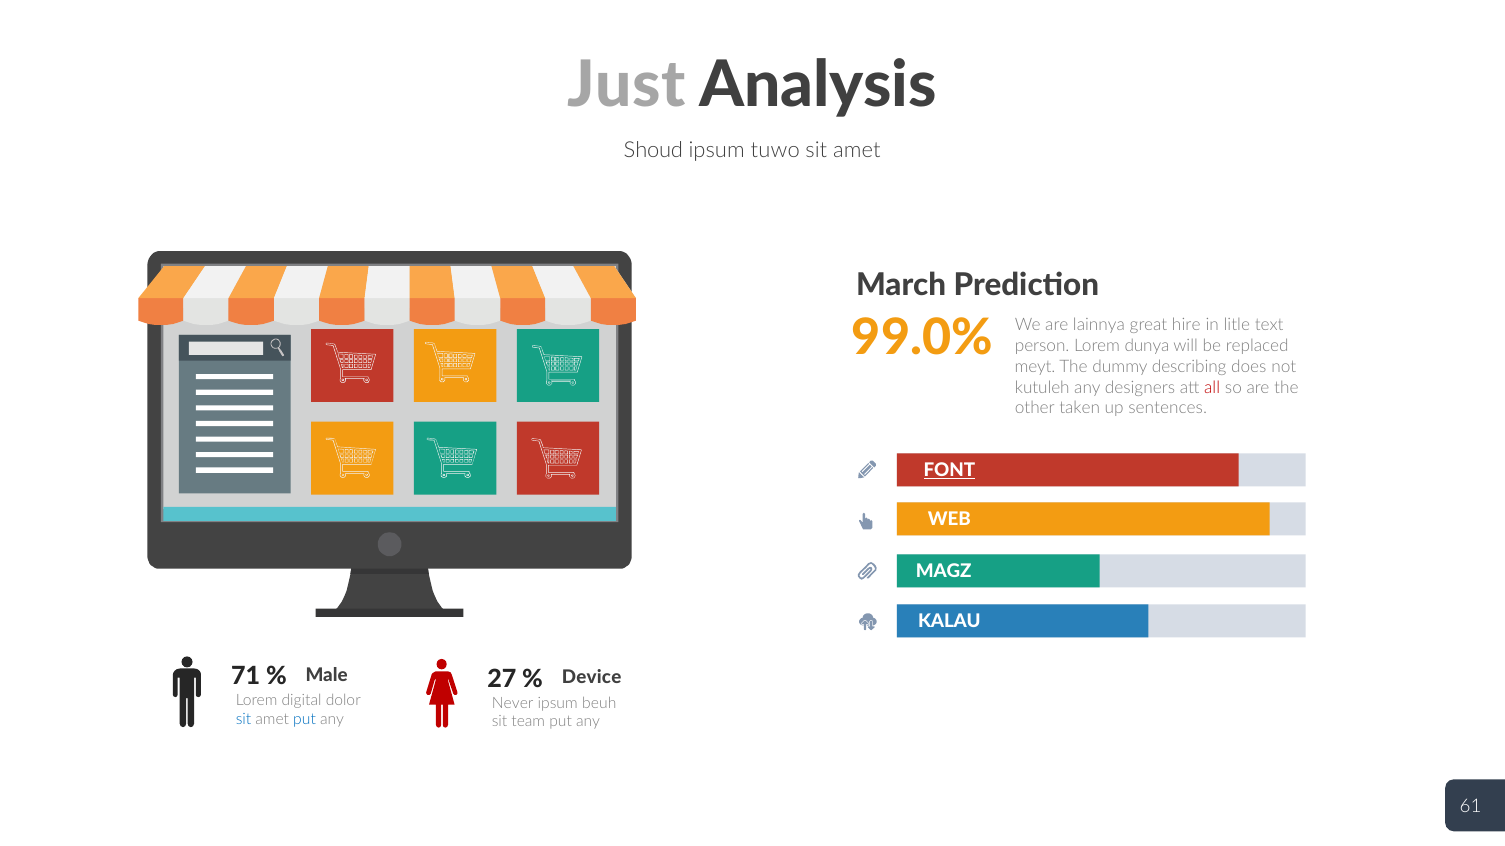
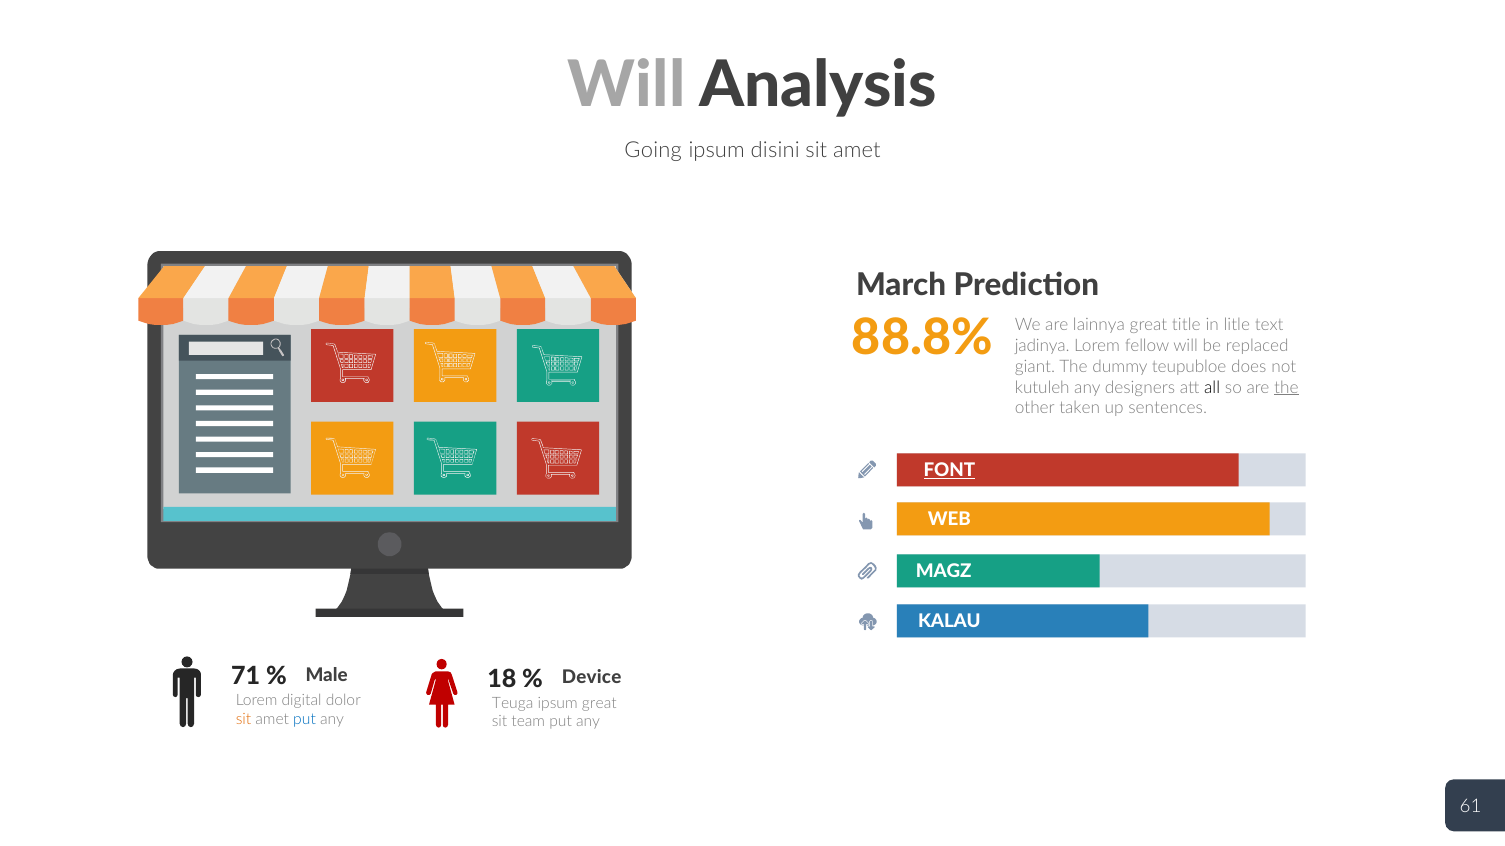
Just at (627, 85): Just -> Will
Shoud: Shoud -> Going
tuwo: tuwo -> disini
hire: hire -> title
99.0%: 99.0% -> 88.8%
person: person -> jadinya
dunya: dunya -> fellow
meyt: meyt -> giant
describing: describing -> teupubloe
all colour: red -> black
the at (1286, 388) underline: none -> present
27: 27 -> 18
Never: Never -> Teuga
ipsum beuh: beuh -> great
sit at (244, 720) colour: blue -> orange
